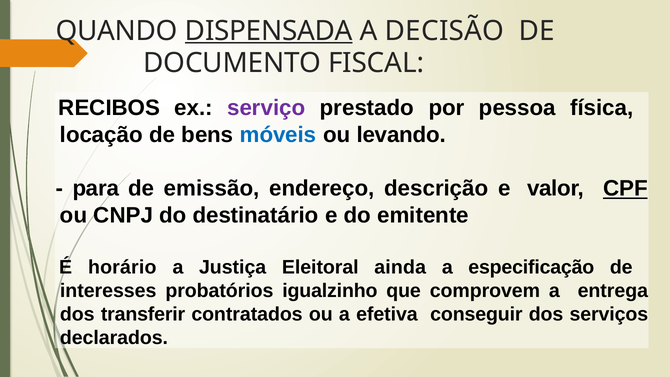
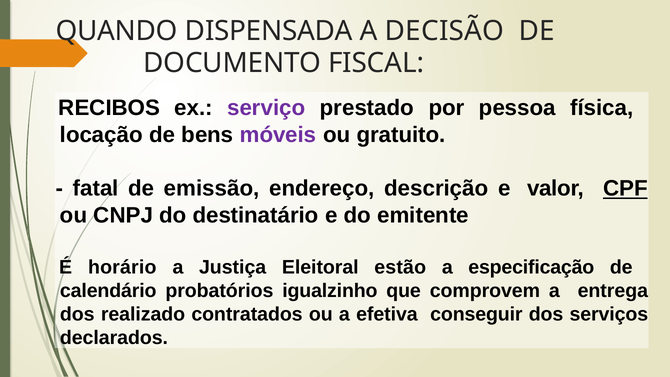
DISPENSADA underline: present -> none
móveis colour: blue -> purple
levando: levando -> gratuito
para: para -> fatal
ainda: ainda -> estão
interesses: interesses -> calendário
transferir: transferir -> realizado
